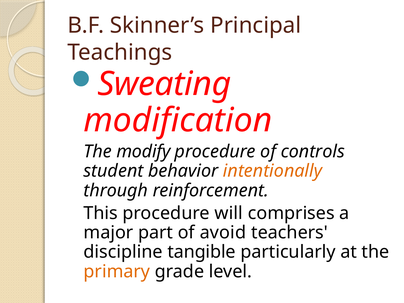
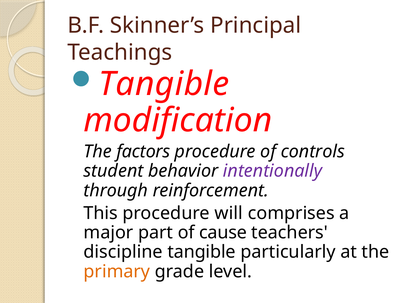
Sweating at (164, 84): Sweating -> Tangible
modify: modify -> factors
intentionally colour: orange -> purple
avoid: avoid -> cause
